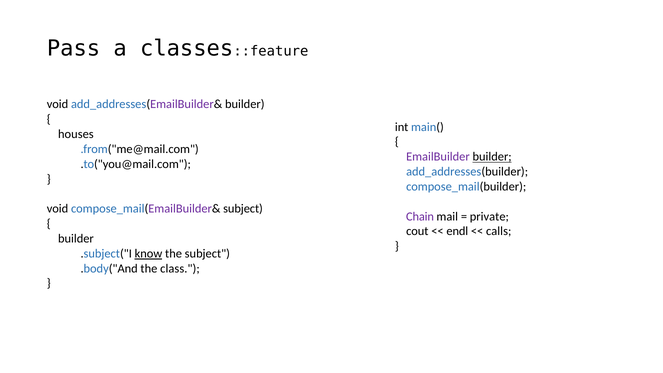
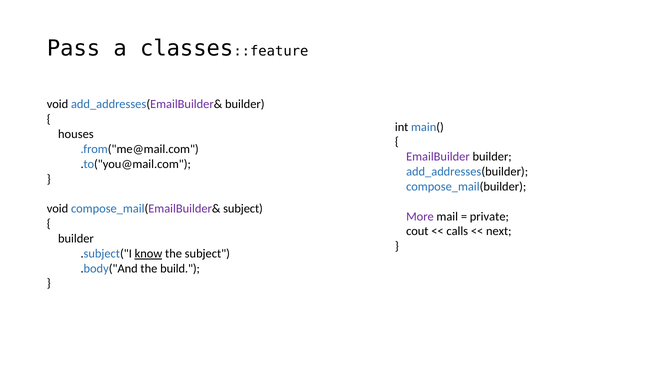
builder at (492, 157) underline: present -> none
Chain: Chain -> More
endl: endl -> calls
calls: calls -> next
class: class -> build
